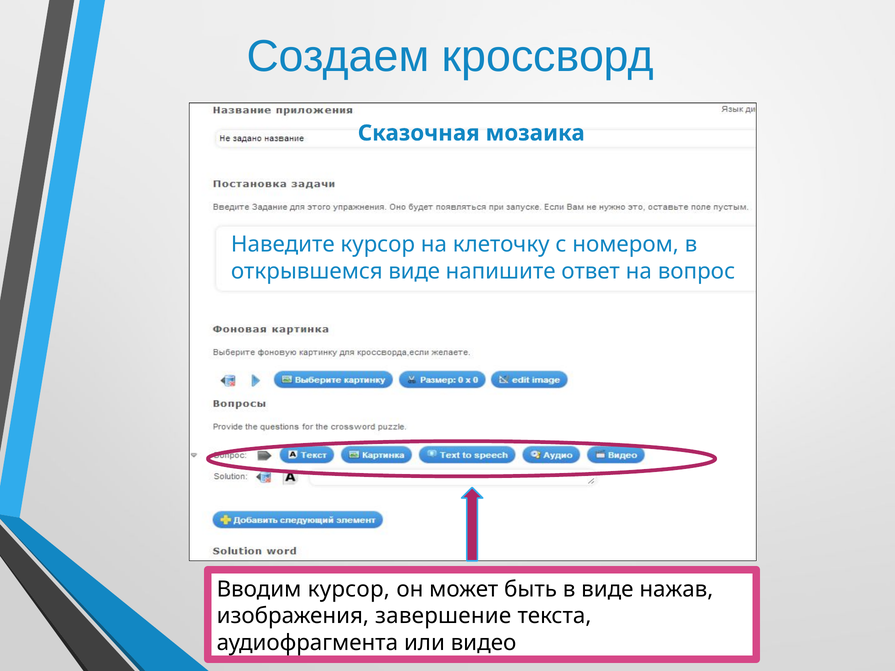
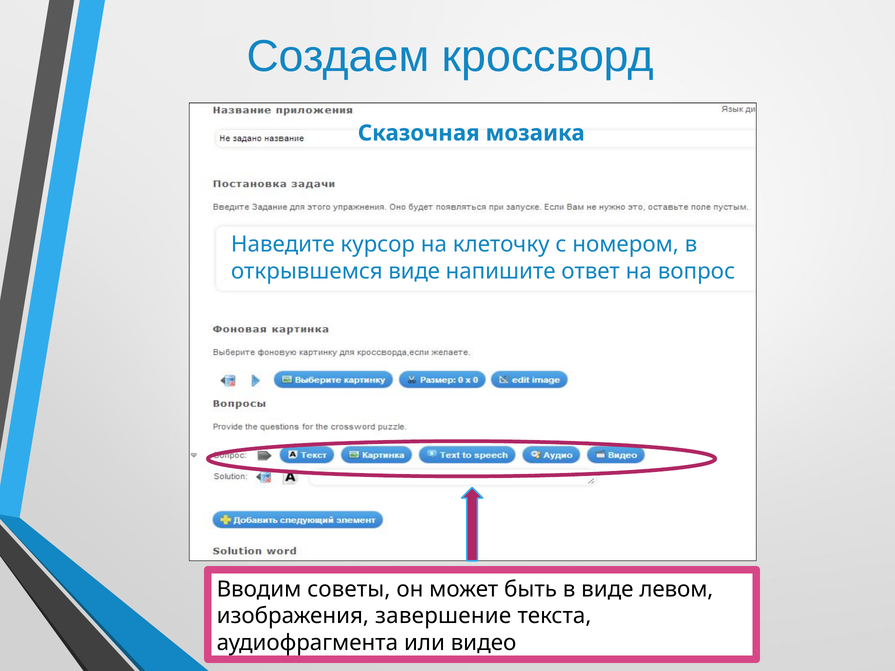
Вводим курсор: курсор -> советы
нажав: нажав -> левом
